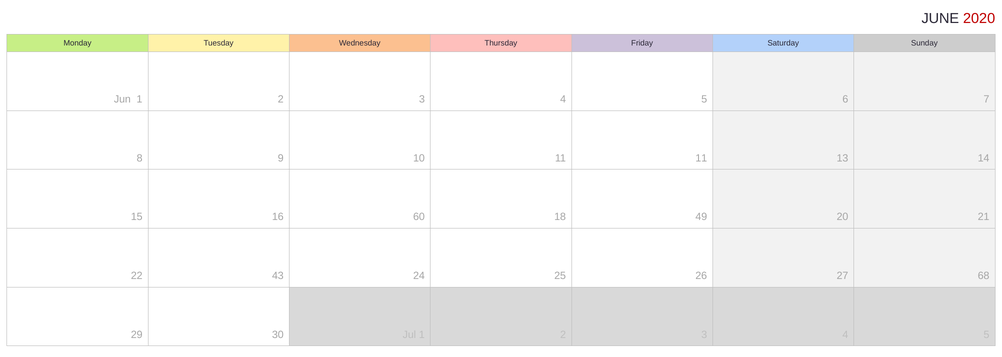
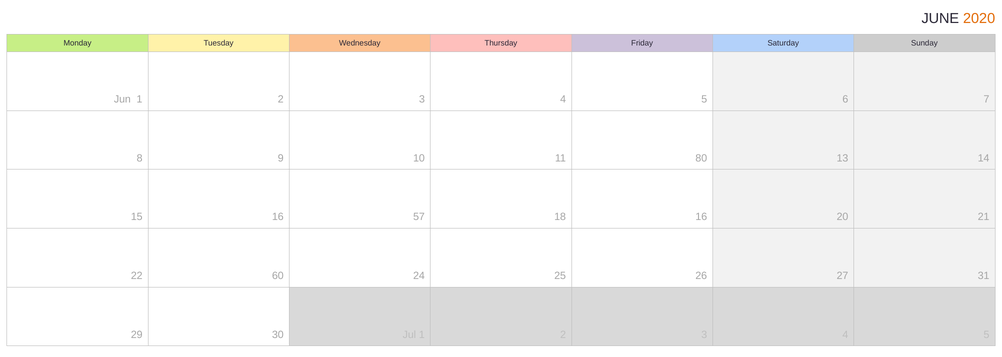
2020 colour: red -> orange
11 11: 11 -> 80
60: 60 -> 57
18 49: 49 -> 16
43: 43 -> 60
68: 68 -> 31
